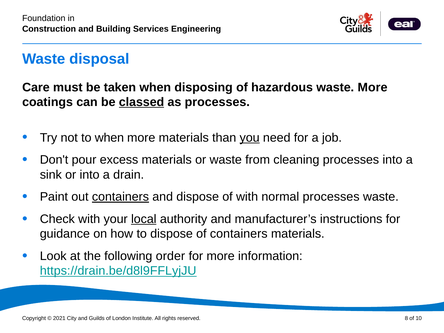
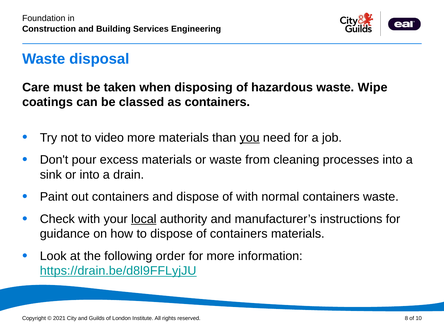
waste More: More -> Wipe
classed underline: present -> none
as processes: processes -> containers
to when: when -> video
containers at (120, 197) underline: present -> none
normal processes: processes -> containers
